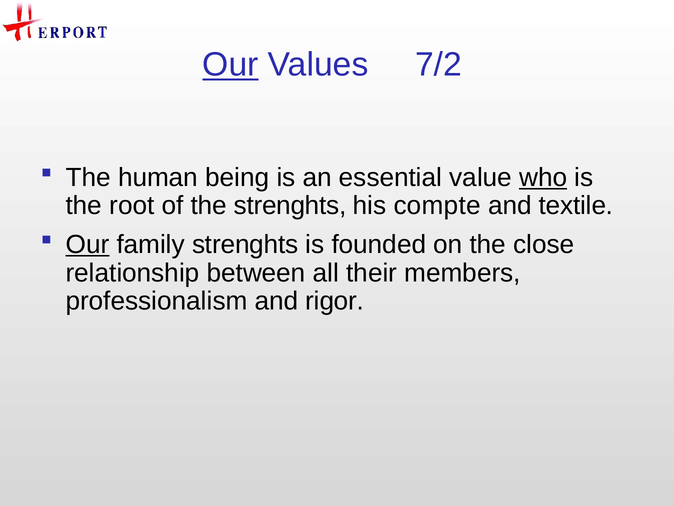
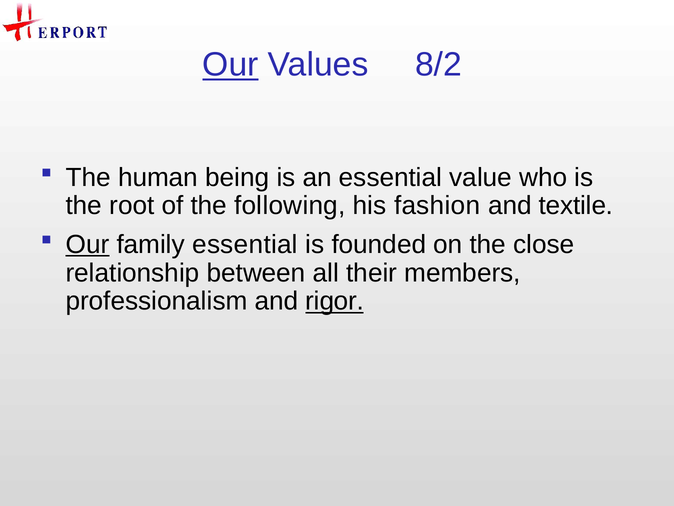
7/2: 7/2 -> 8/2
who underline: present -> none
the strenghts: strenghts -> following
compte: compte -> fashion
family strenghts: strenghts -> essential
rigor underline: none -> present
